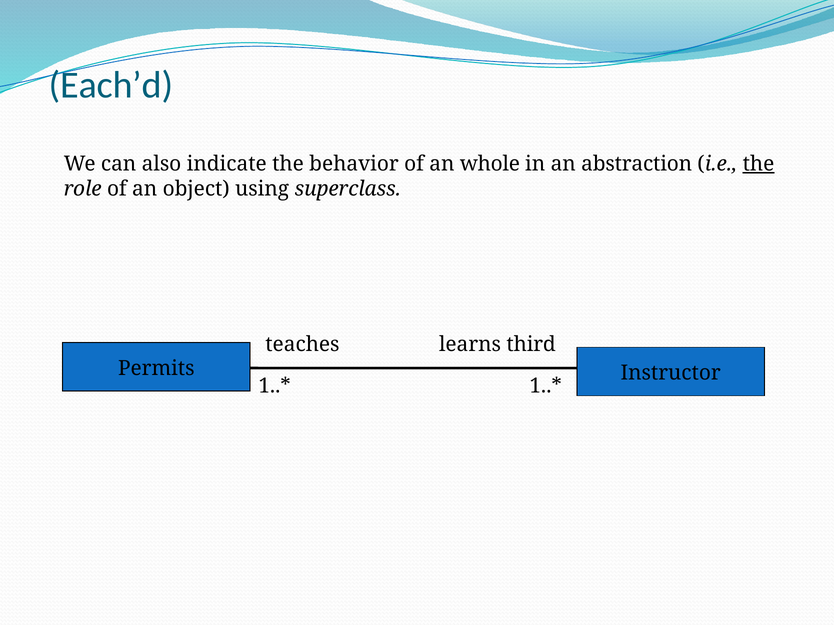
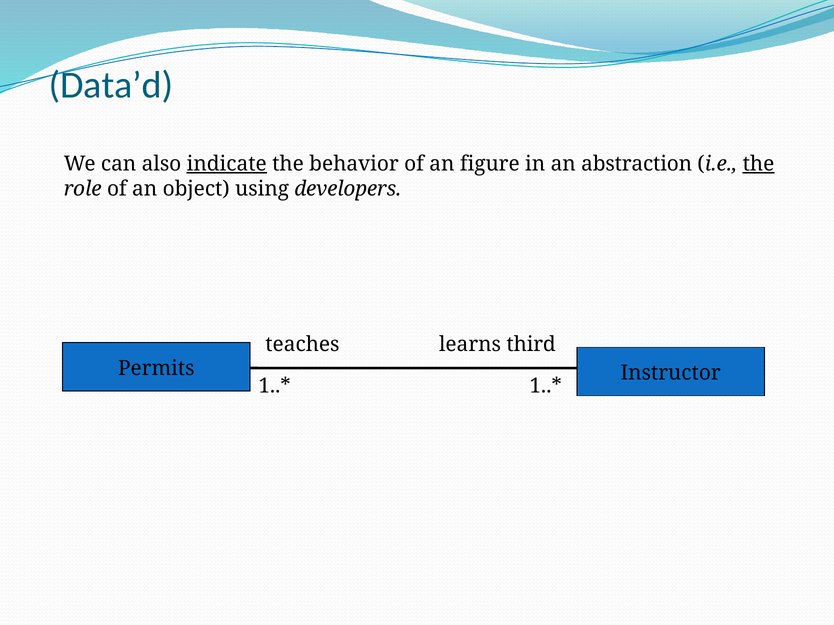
Each’d: Each’d -> Data’d
indicate underline: none -> present
whole: whole -> figure
superclass: superclass -> developers
